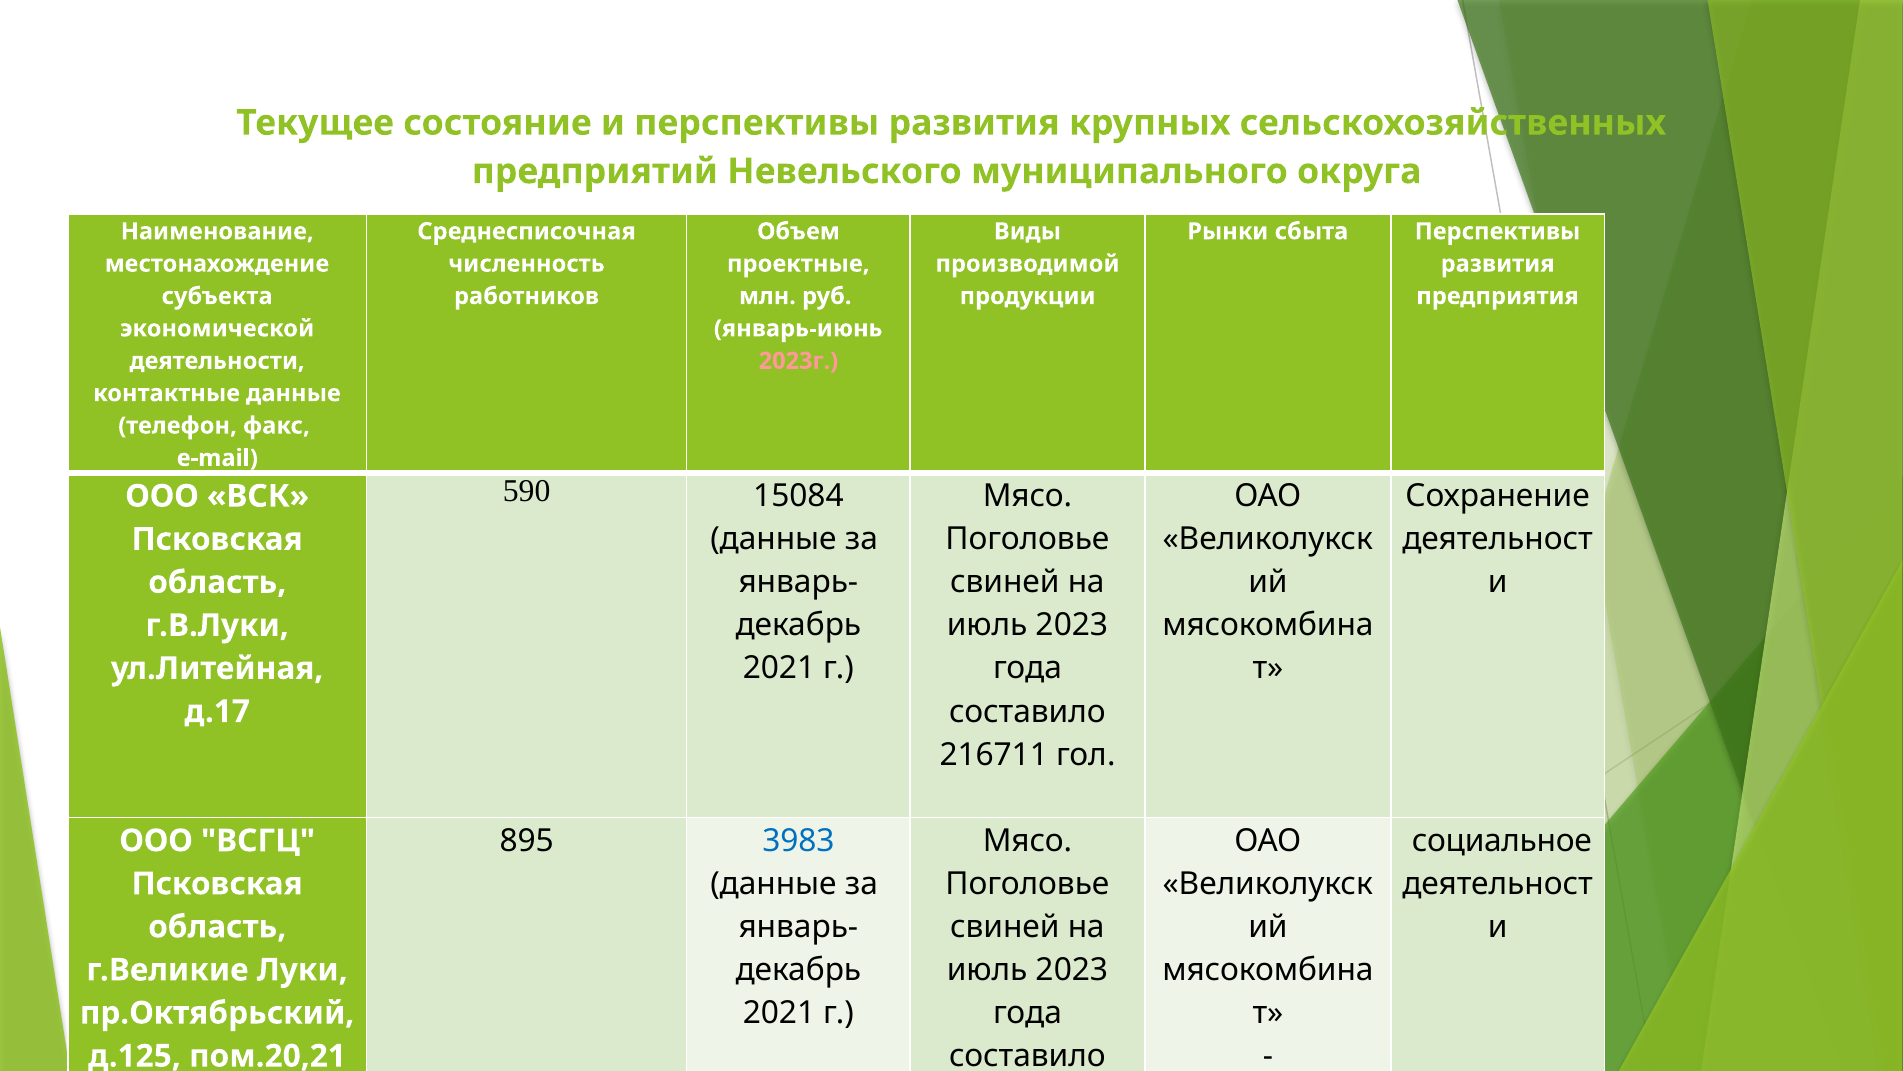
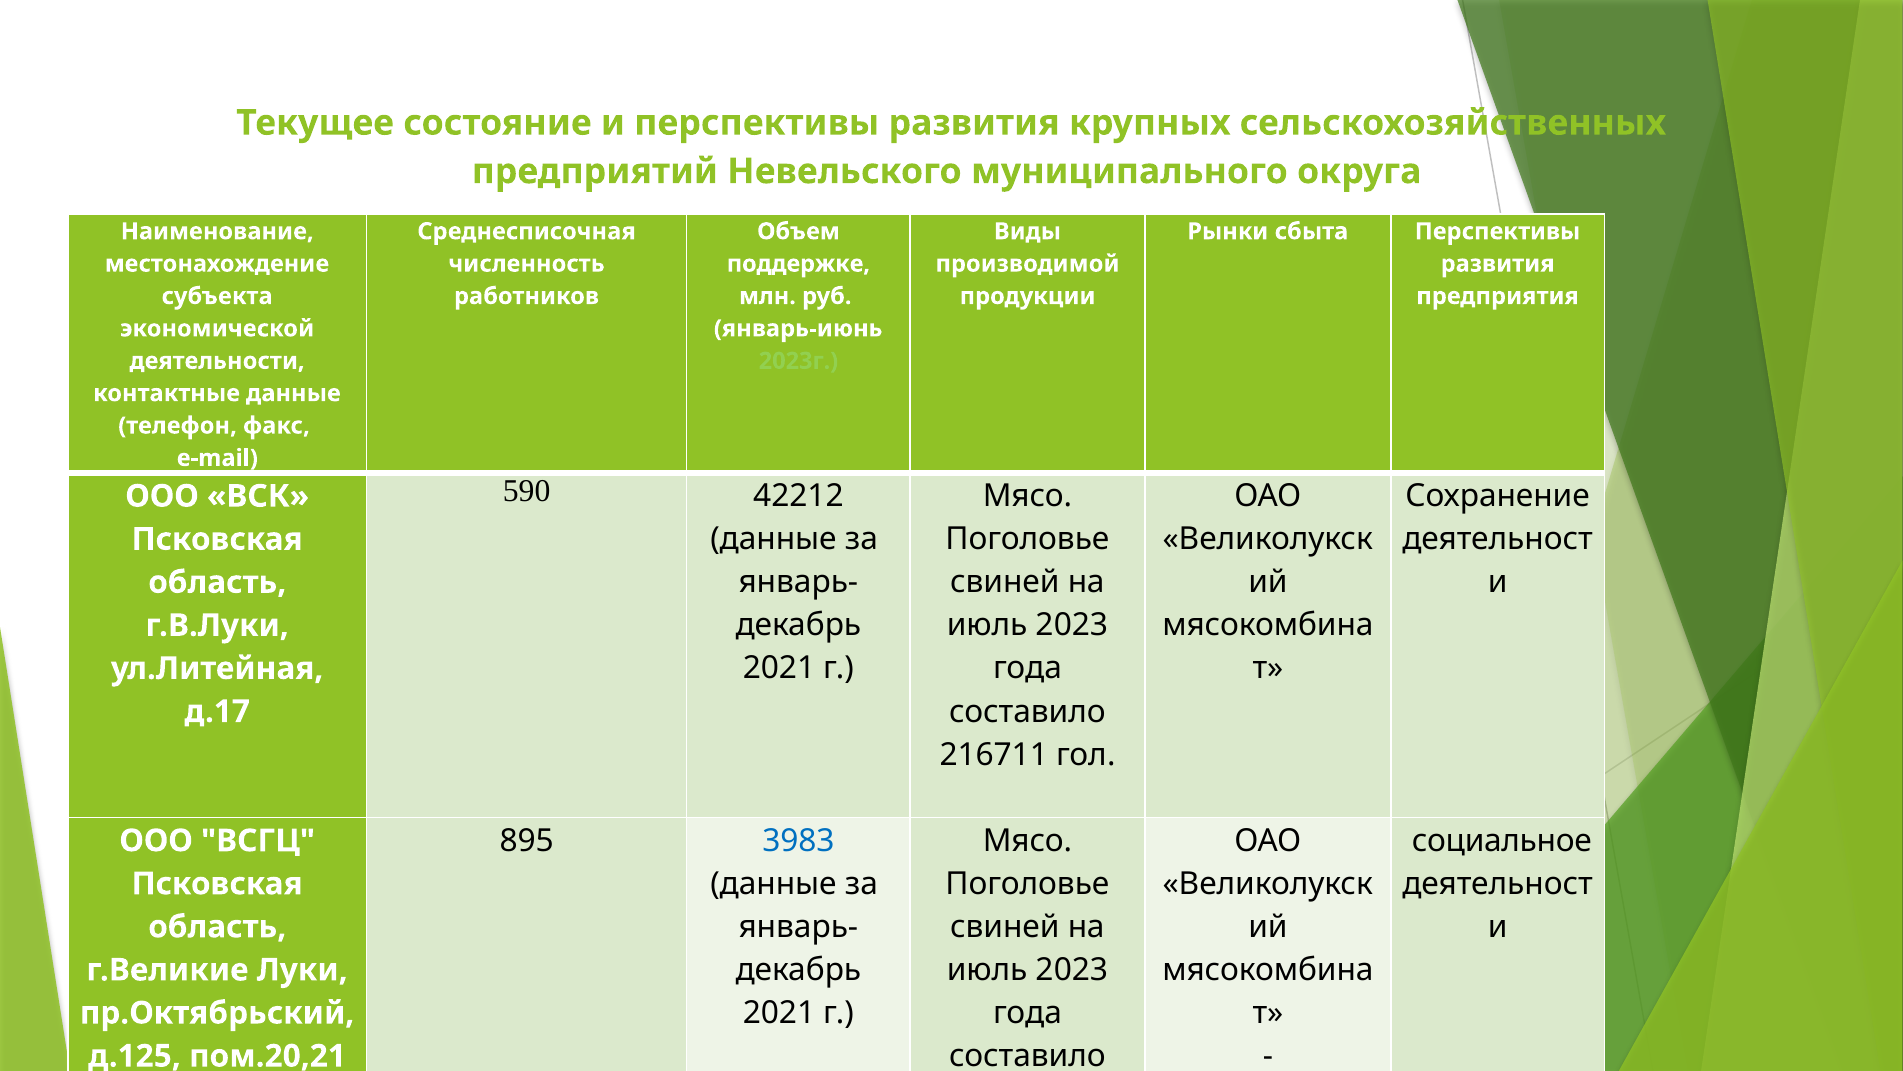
проектные: проектные -> поддержке
2023г colour: pink -> light green
15084: 15084 -> 42212
